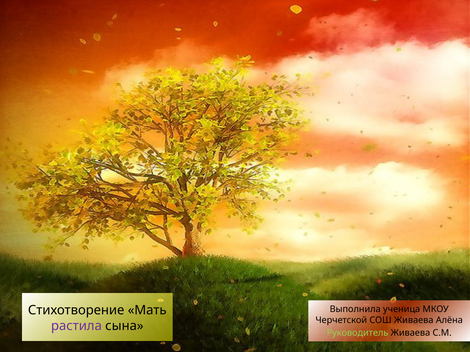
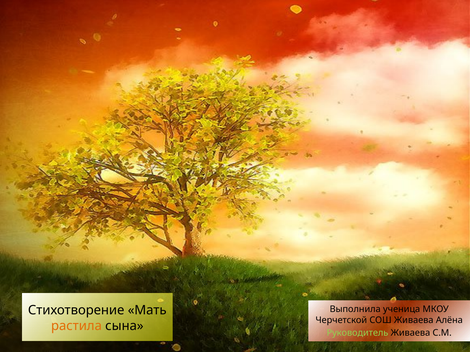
растила colour: purple -> orange
